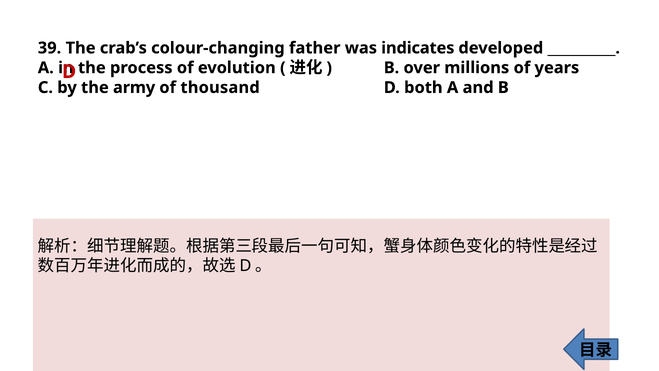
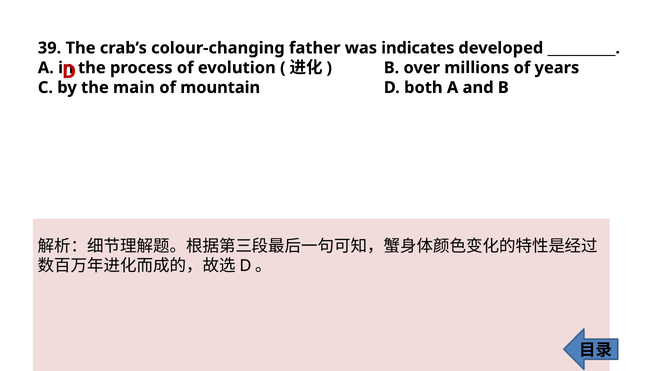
army: army -> main
thousand: thousand -> mountain
